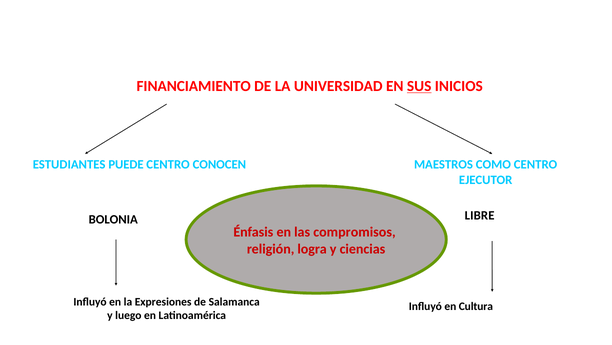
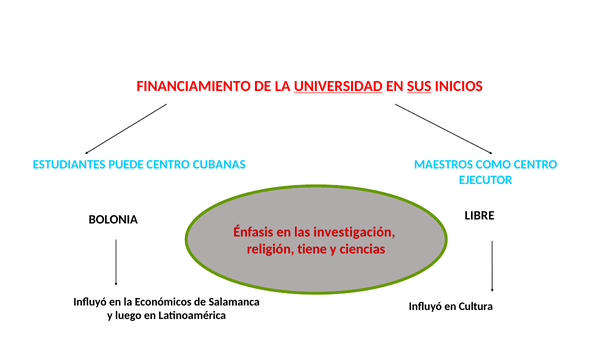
UNIVERSIDAD underline: none -> present
CONOCEN: CONOCEN -> CUBANAS
compromisos: compromisos -> investigación
logra: logra -> tiene
Expresiones: Expresiones -> Económicos
